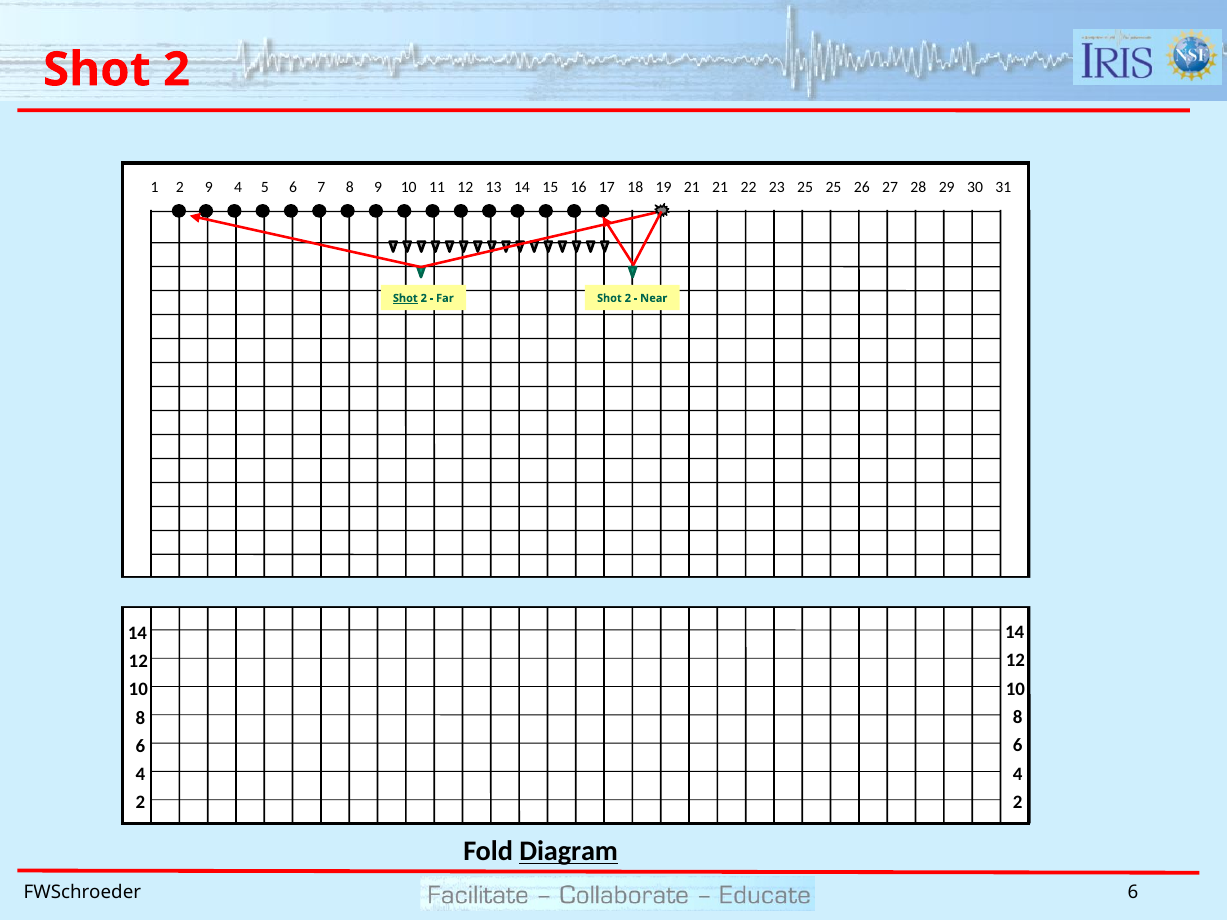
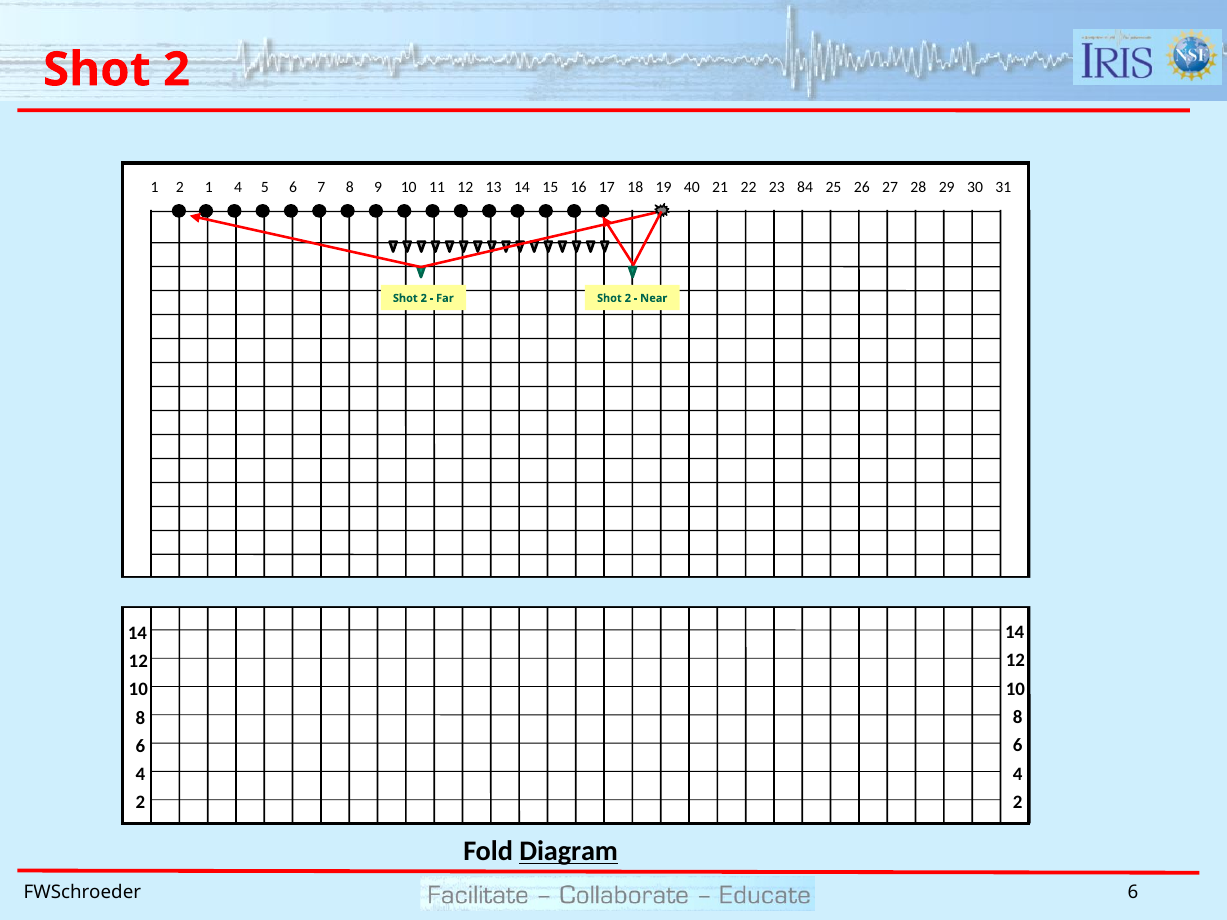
2 9: 9 -> 1
19 21: 21 -> 40
23 25: 25 -> 84
Shot at (405, 298) underline: present -> none
